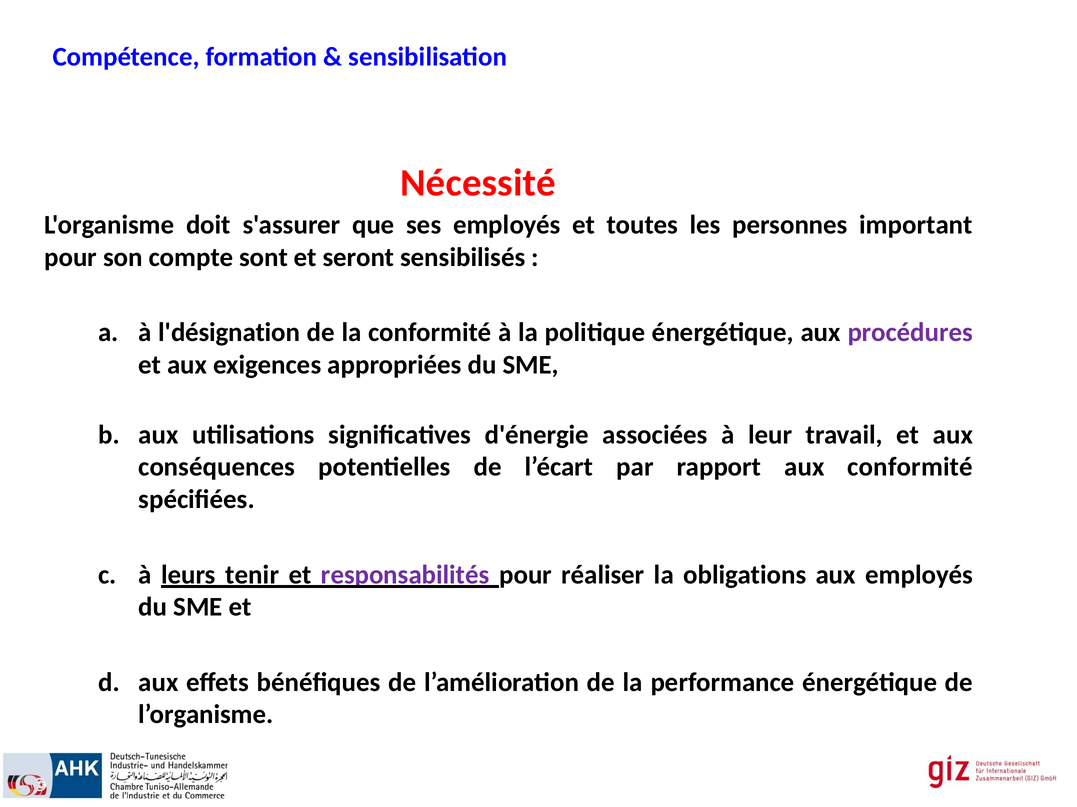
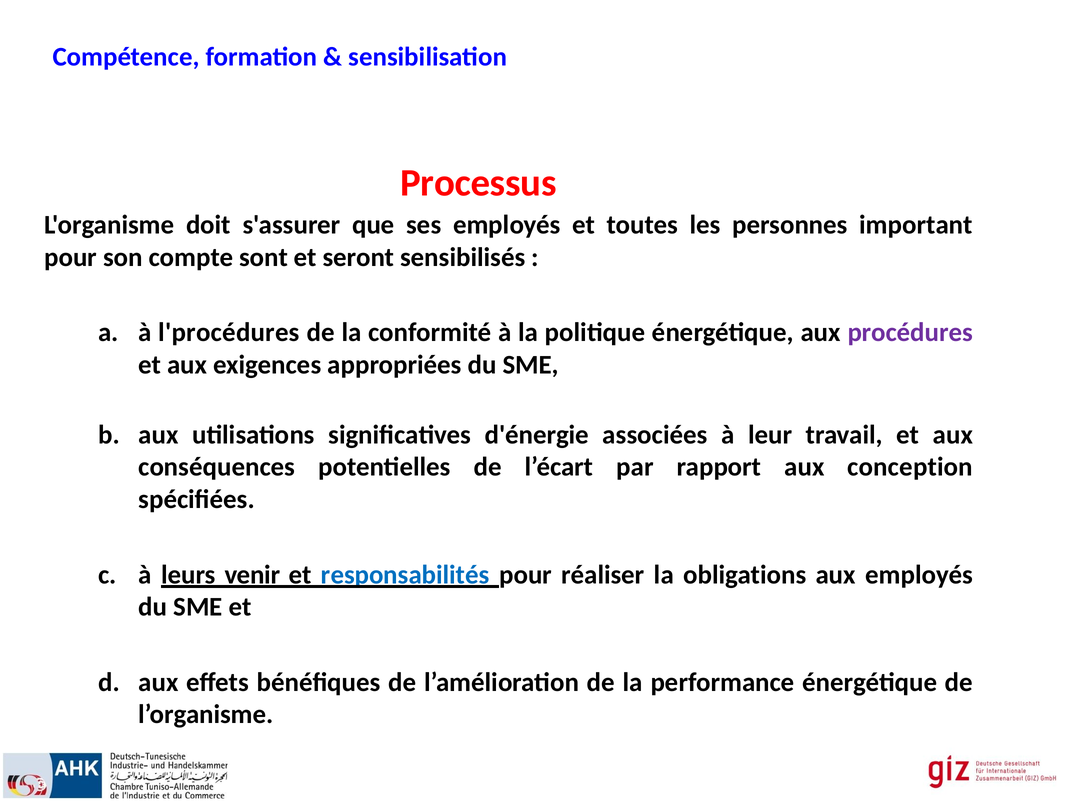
Nécessité: Nécessité -> Processus
l'désignation: l'désignation -> l'procédures
aux conformité: conformité -> conception
tenir: tenir -> venir
responsabilités colour: purple -> blue
